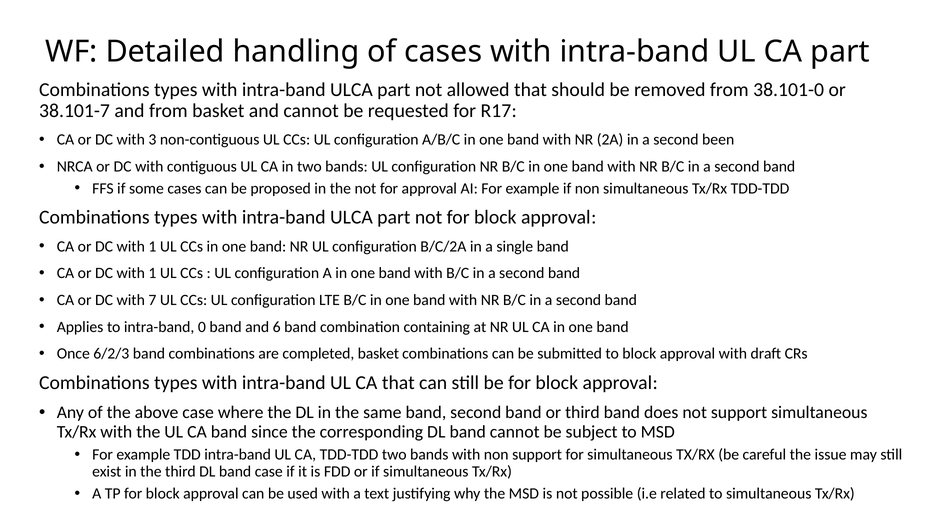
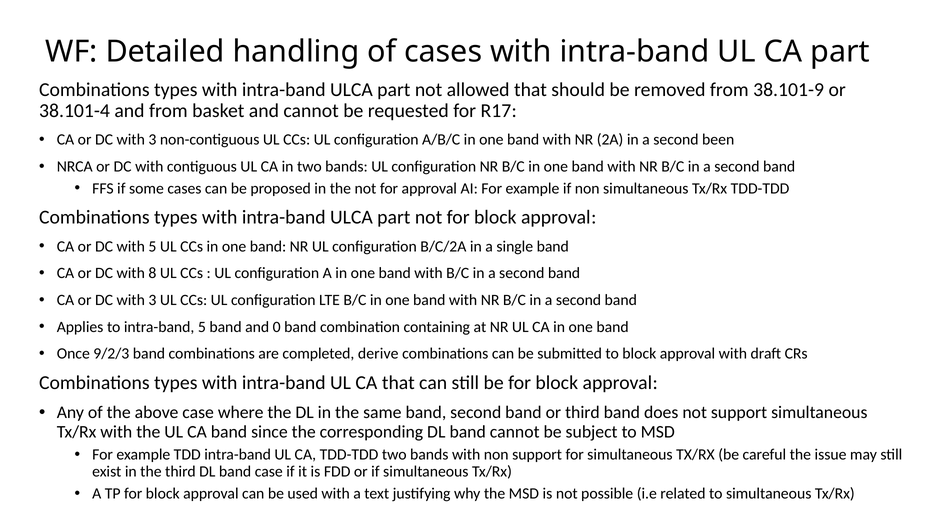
38.101-0: 38.101-0 -> 38.101-9
38.101-7: 38.101-7 -> 38.101-4
1 at (152, 247): 1 -> 5
1 at (152, 273): 1 -> 8
7 at (152, 300): 7 -> 3
intra-band 0: 0 -> 5
6: 6 -> 0
6/2/3: 6/2/3 -> 9/2/3
completed basket: basket -> derive
